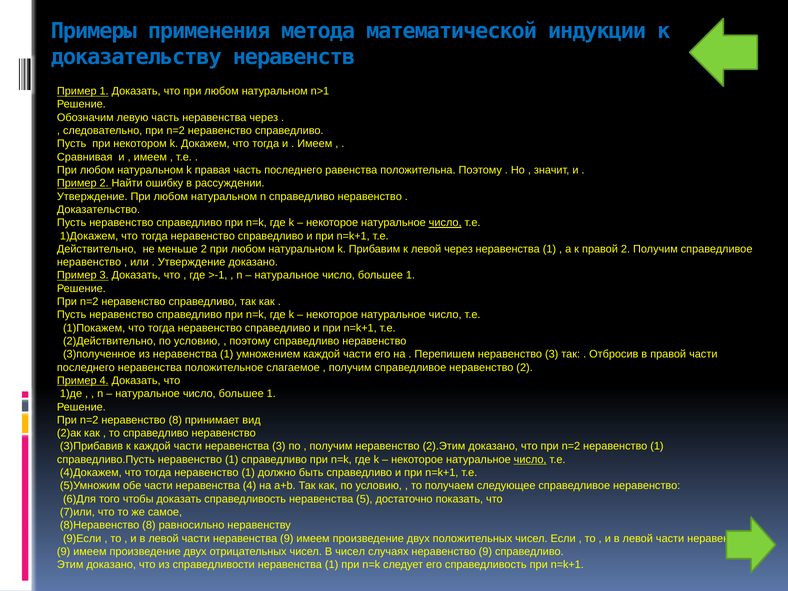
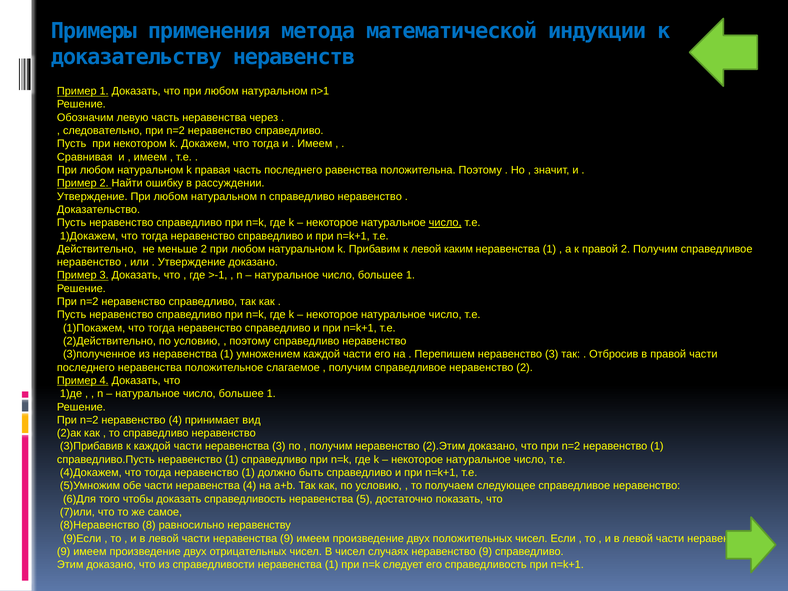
левой через: через -> каким
неравенство 8: 8 -> 4
число at (530, 460) underline: present -> none
